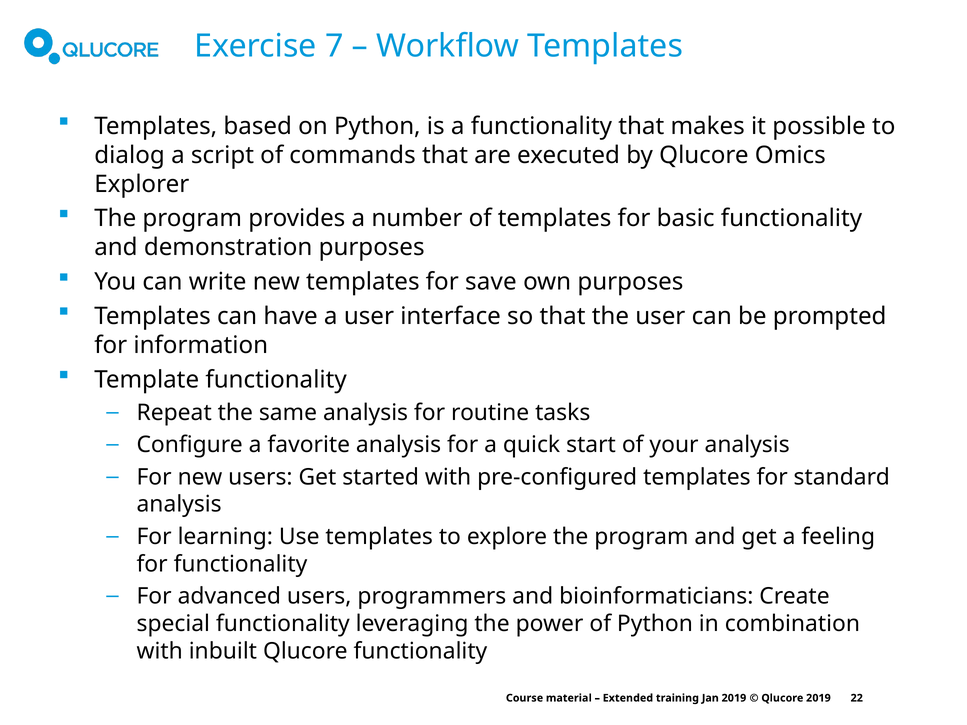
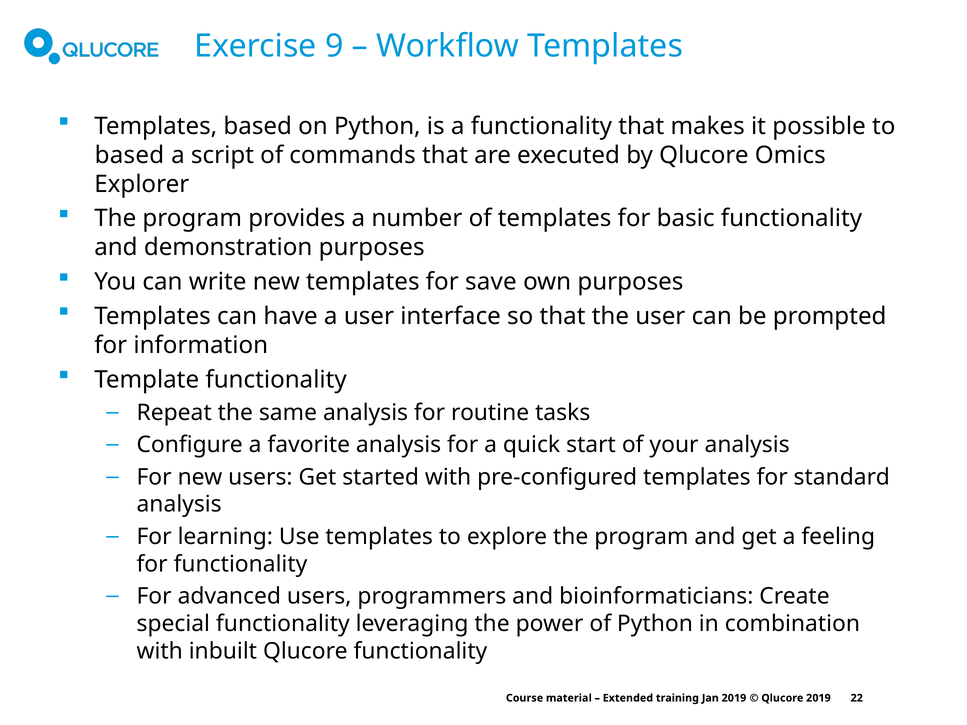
7: 7 -> 9
dialog at (130, 155): dialog -> based
